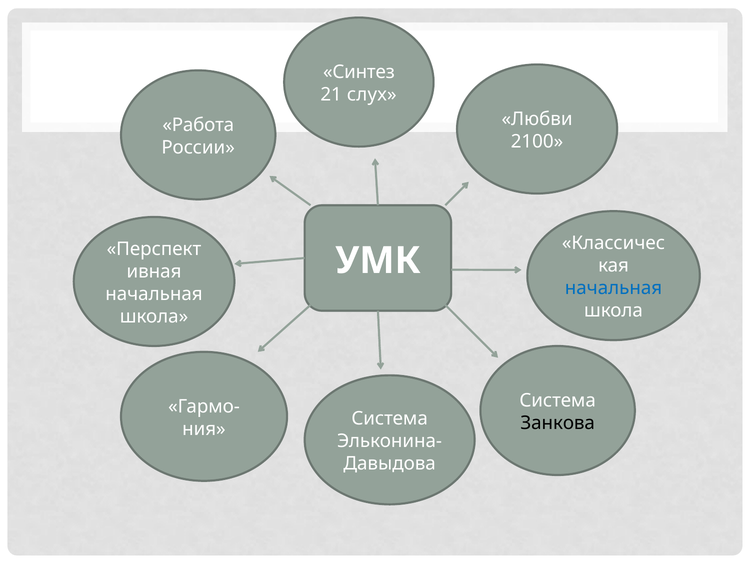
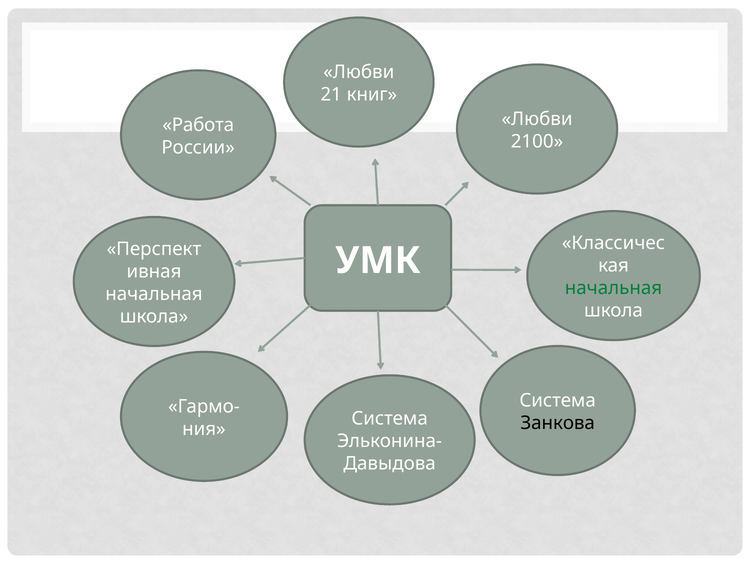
Синтез at (359, 72): Синтез -> Любви
слух: слух -> книг
начальная at (613, 288) colour: blue -> green
